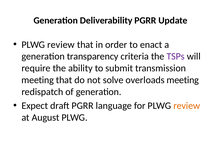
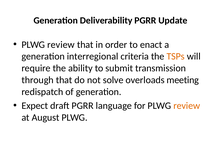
transparency: transparency -> interregional
TSPs colour: purple -> orange
meeting at (38, 80): meeting -> through
